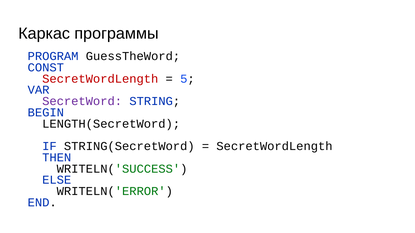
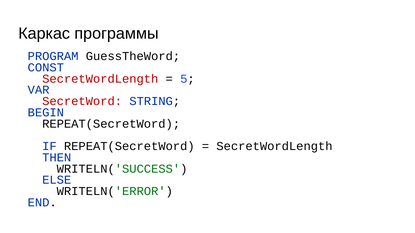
SecretWord colour: purple -> red
LENGTH(SecretWord at (111, 124): LENGTH(SecretWord -> REPEAT(SecretWord
STRING(SecretWord at (129, 146): STRING(SecretWord -> REPEAT(SecretWord
